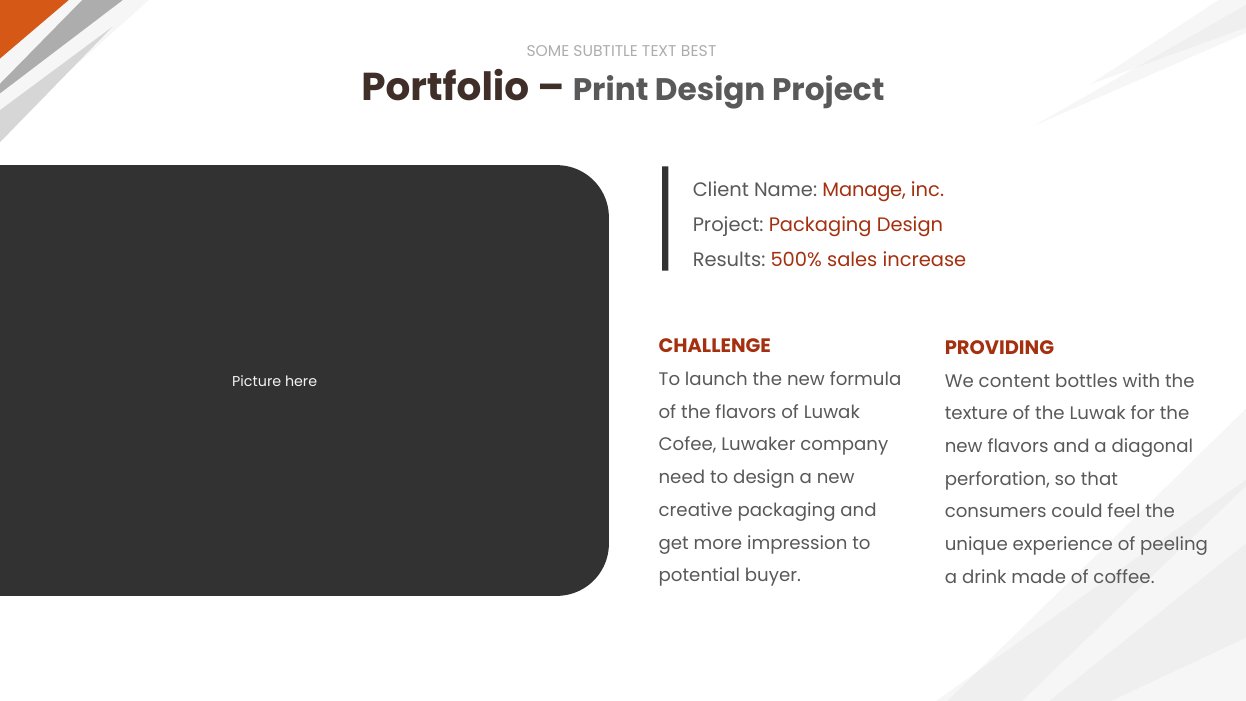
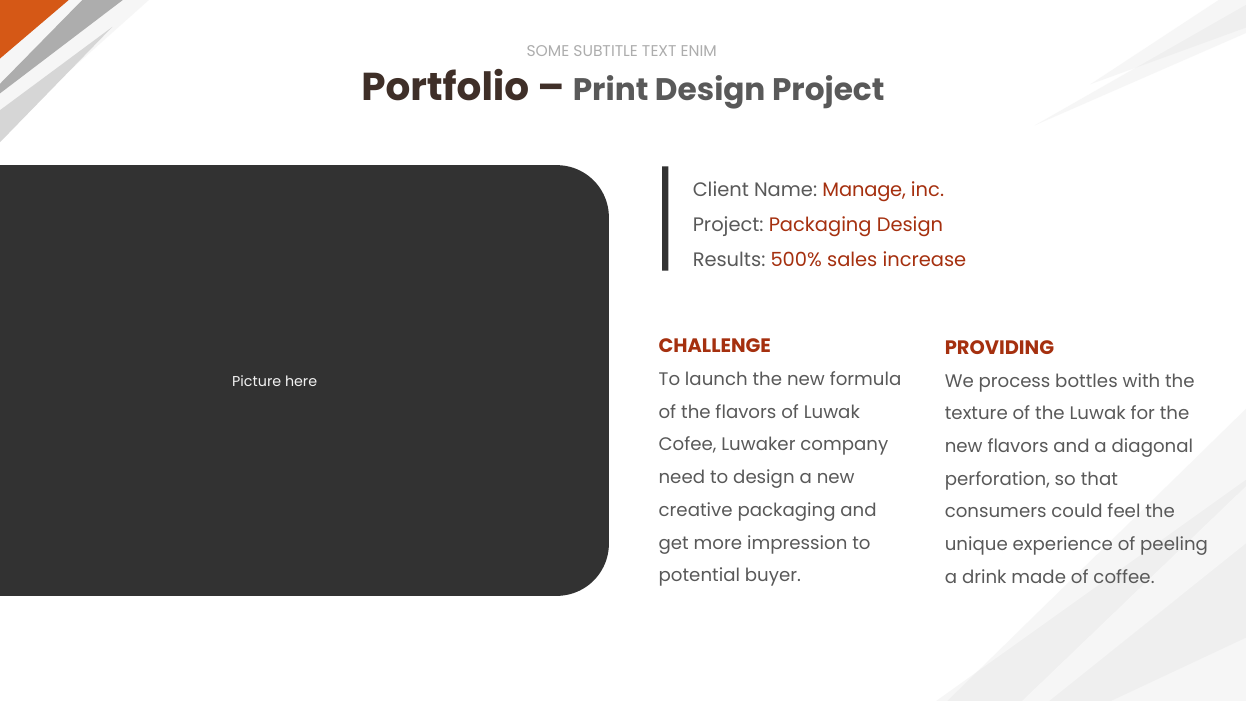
BEST: BEST -> ENIM
content: content -> process
